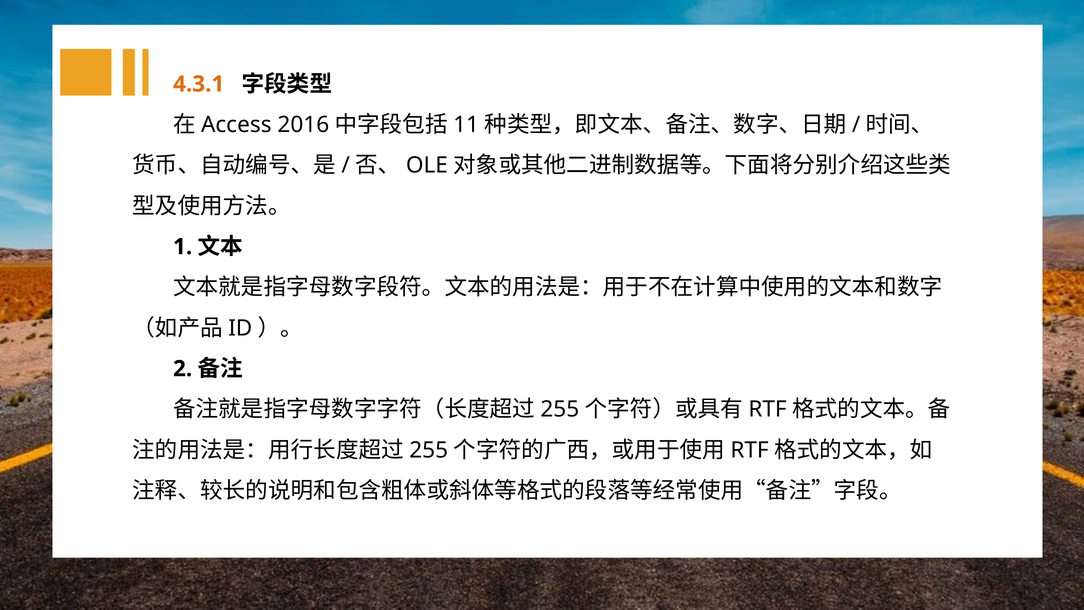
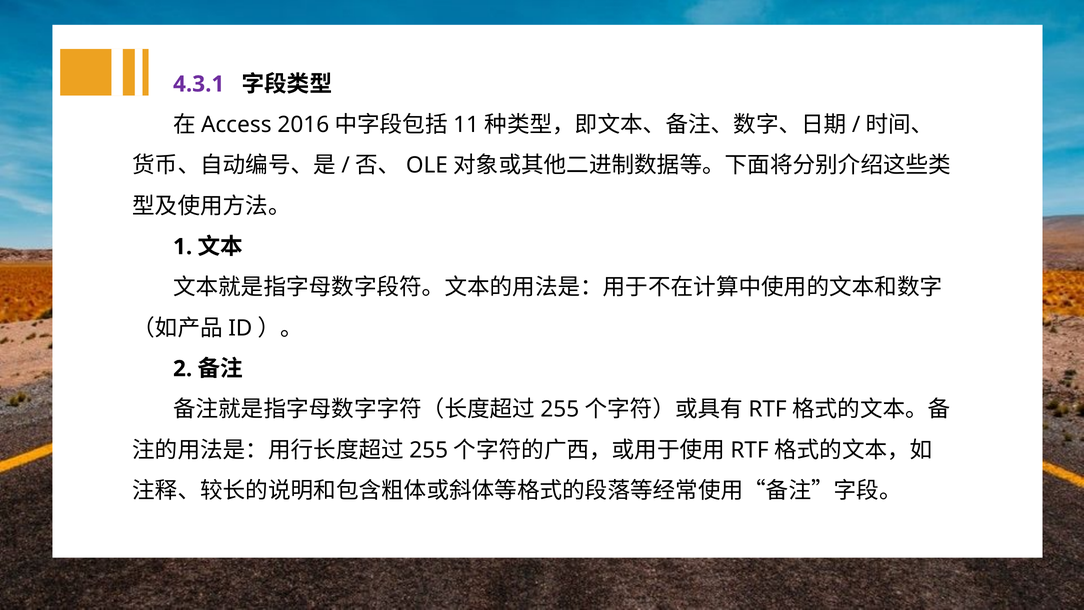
4.3.1 colour: orange -> purple
